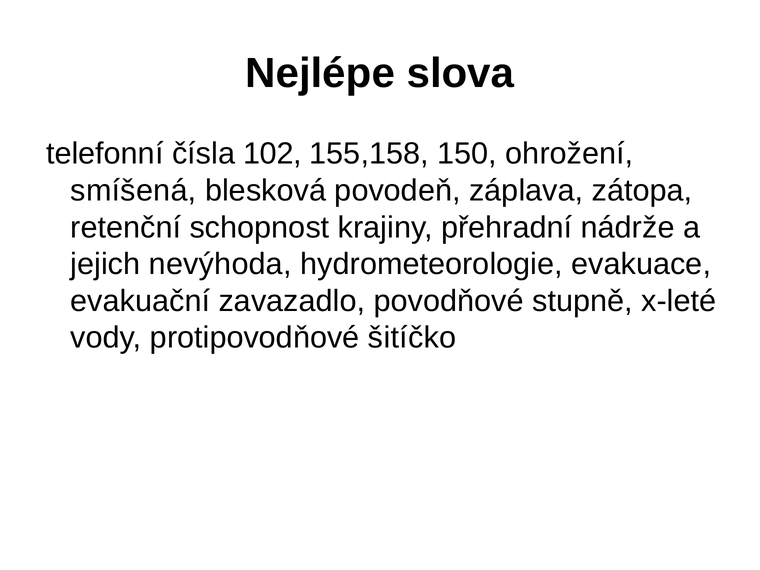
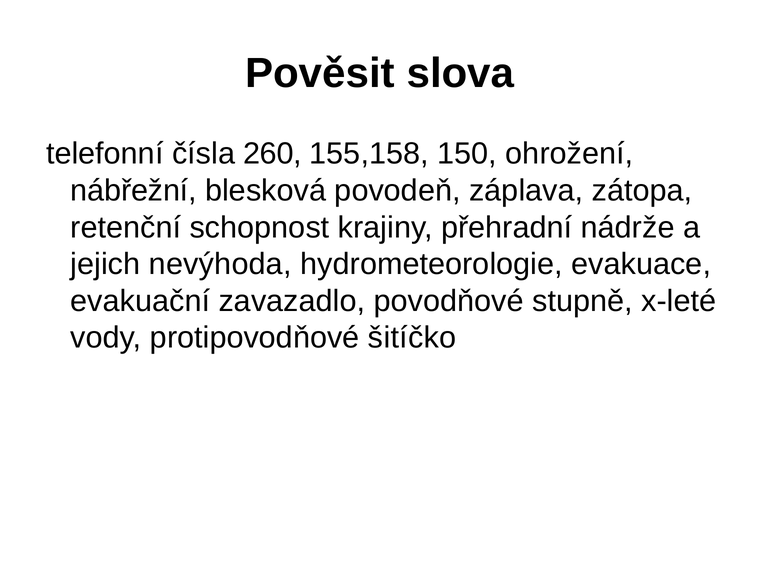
Nejlépe: Nejlépe -> Pověsit
102: 102 -> 260
smíšená: smíšená -> nábřežní
